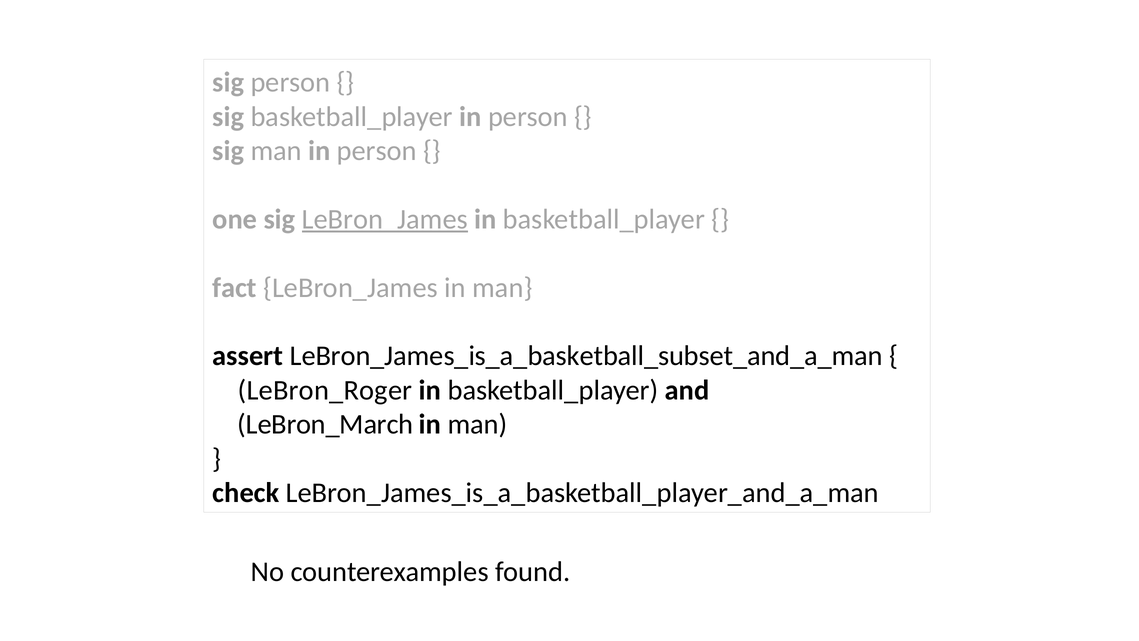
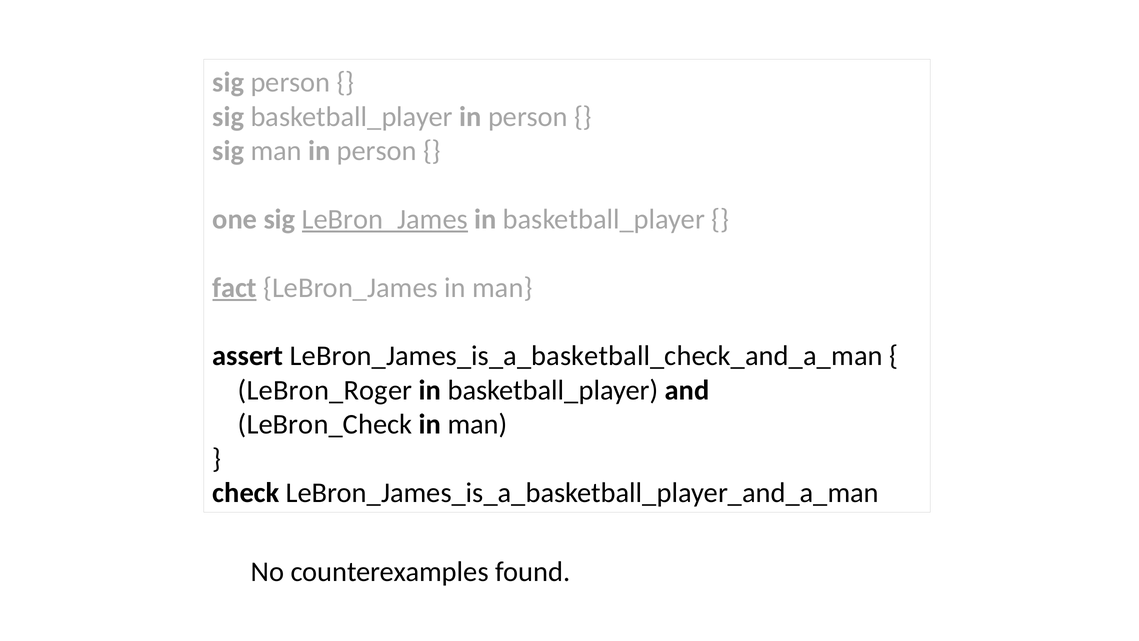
fact underline: none -> present
LeBron_James_is_a_basketball_subset_and_a_man: LeBron_James_is_a_basketball_subset_and_a_man -> LeBron_James_is_a_basketball_check_and_a_man
LeBron_March: LeBron_March -> LeBron_Check
